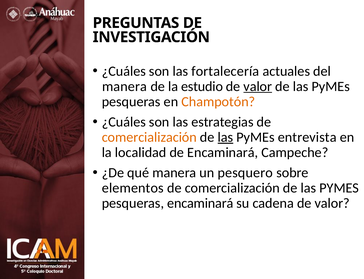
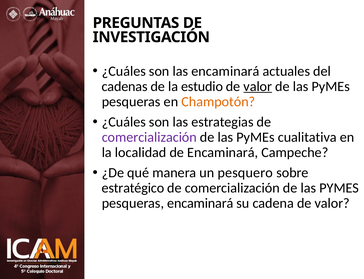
las fortalecería: fortalecería -> encaminará
manera at (124, 87): manera -> cadenas
comercialización at (149, 137) colour: orange -> purple
las at (225, 137) underline: present -> none
entrevista: entrevista -> cualitativa
elementos: elementos -> estratégico
